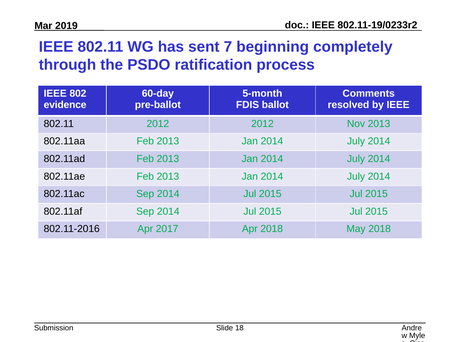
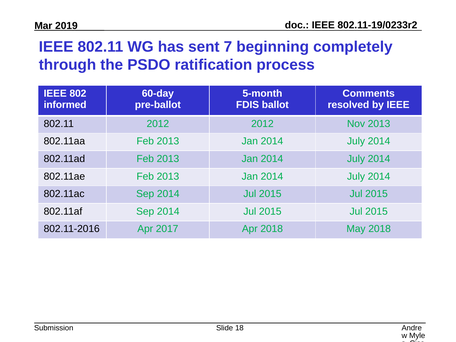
evidence: evidence -> informed
